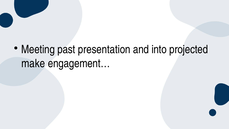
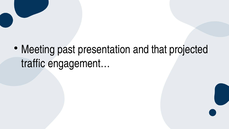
into: into -> that
make: make -> traffic
